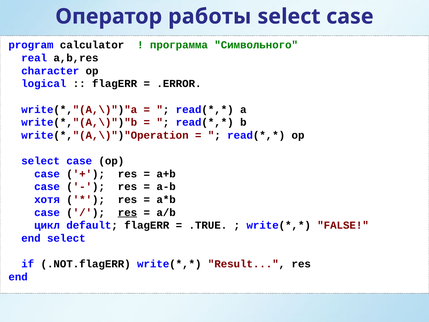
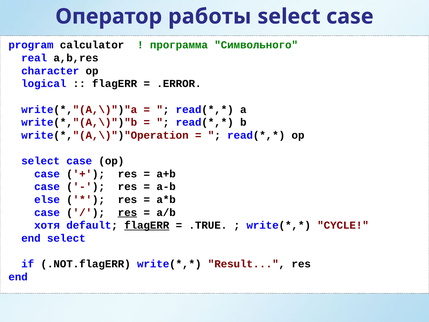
хотя: хотя -> else
цикл: цикл -> хотя
flagERR at (147, 225) underline: none -> present
FALSE: FALSE -> CYCLE
